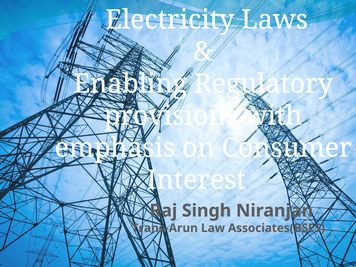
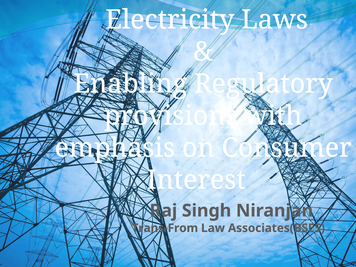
Trans-Arun: Trans-Arun -> Trans-From
